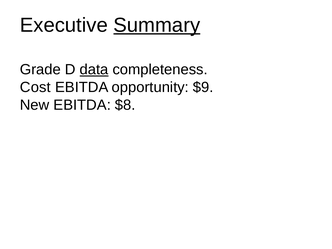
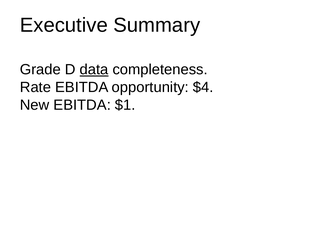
Summary underline: present -> none
Cost: Cost -> Rate
$9: $9 -> $4
$8: $8 -> $1
